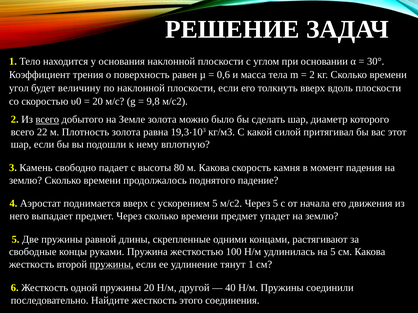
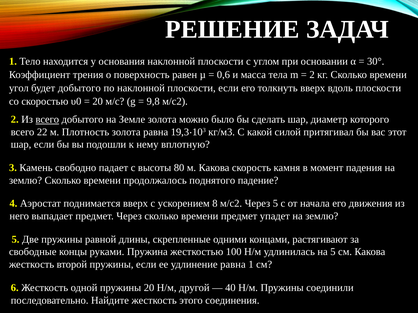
будет величину: величину -> добытого
ускорением 5: 5 -> 8
пружины at (112, 265) underline: present -> none
удлинение тянут: тянут -> равна
